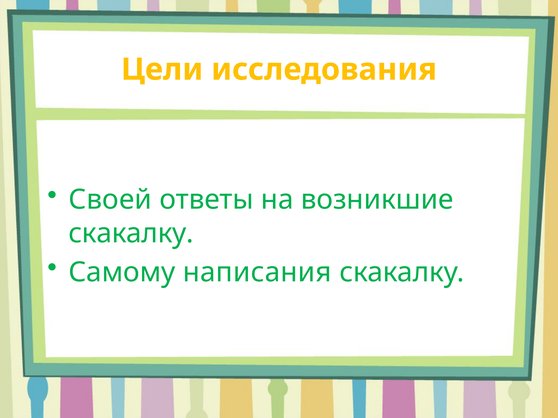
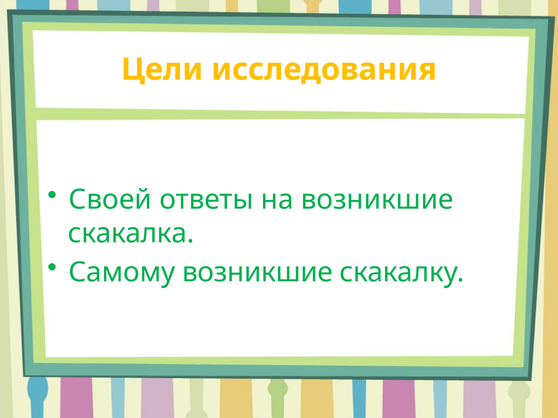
скакалку at (131, 233): скакалку -> скакалка
Самому написания: написания -> возникшие
